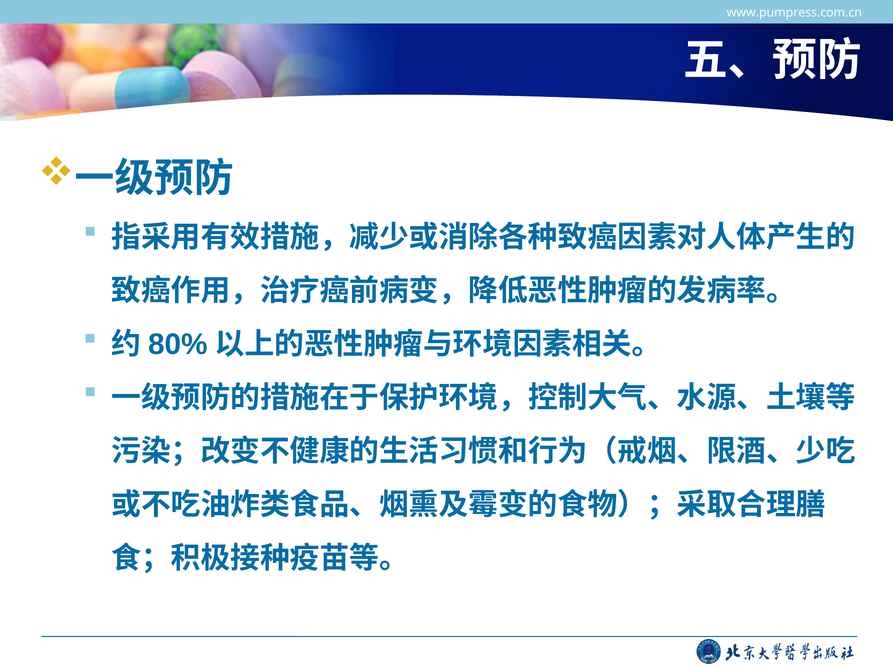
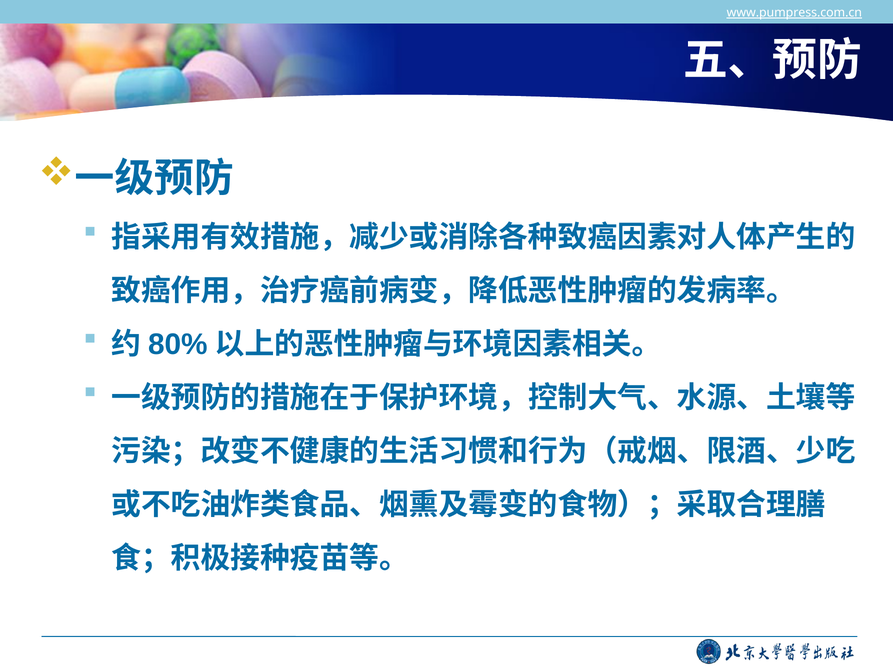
www.pumpress.com.cn underline: none -> present
